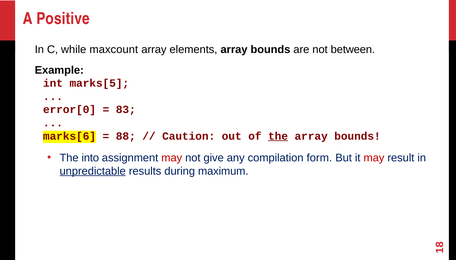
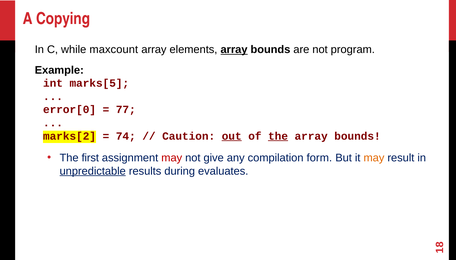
Positive: Positive -> Copying
array at (234, 50) underline: none -> present
between: between -> program
83: 83 -> 77
marks[6: marks[6 -> marks[2
88: 88 -> 74
out underline: none -> present
into: into -> first
may at (374, 158) colour: red -> orange
maximum: maximum -> evaluates
